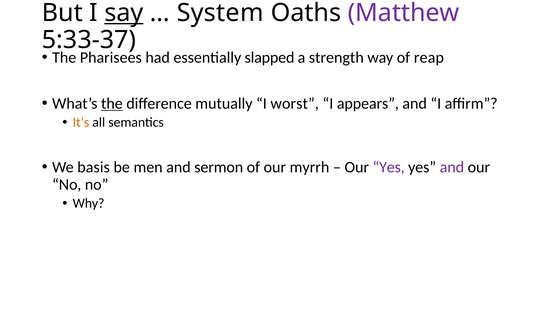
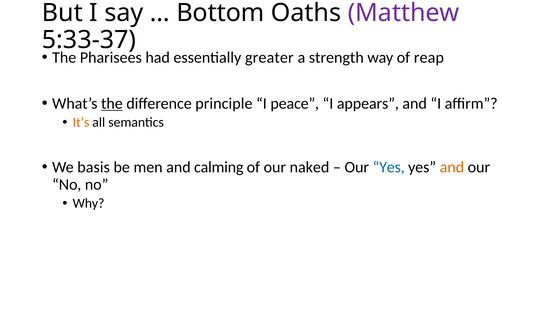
say underline: present -> none
System: System -> Bottom
slapped: slapped -> greater
mutually: mutually -> principle
worst: worst -> peace
sermon: sermon -> calming
myrrh: myrrh -> naked
Yes at (389, 167) colour: purple -> blue
and at (452, 167) colour: purple -> orange
